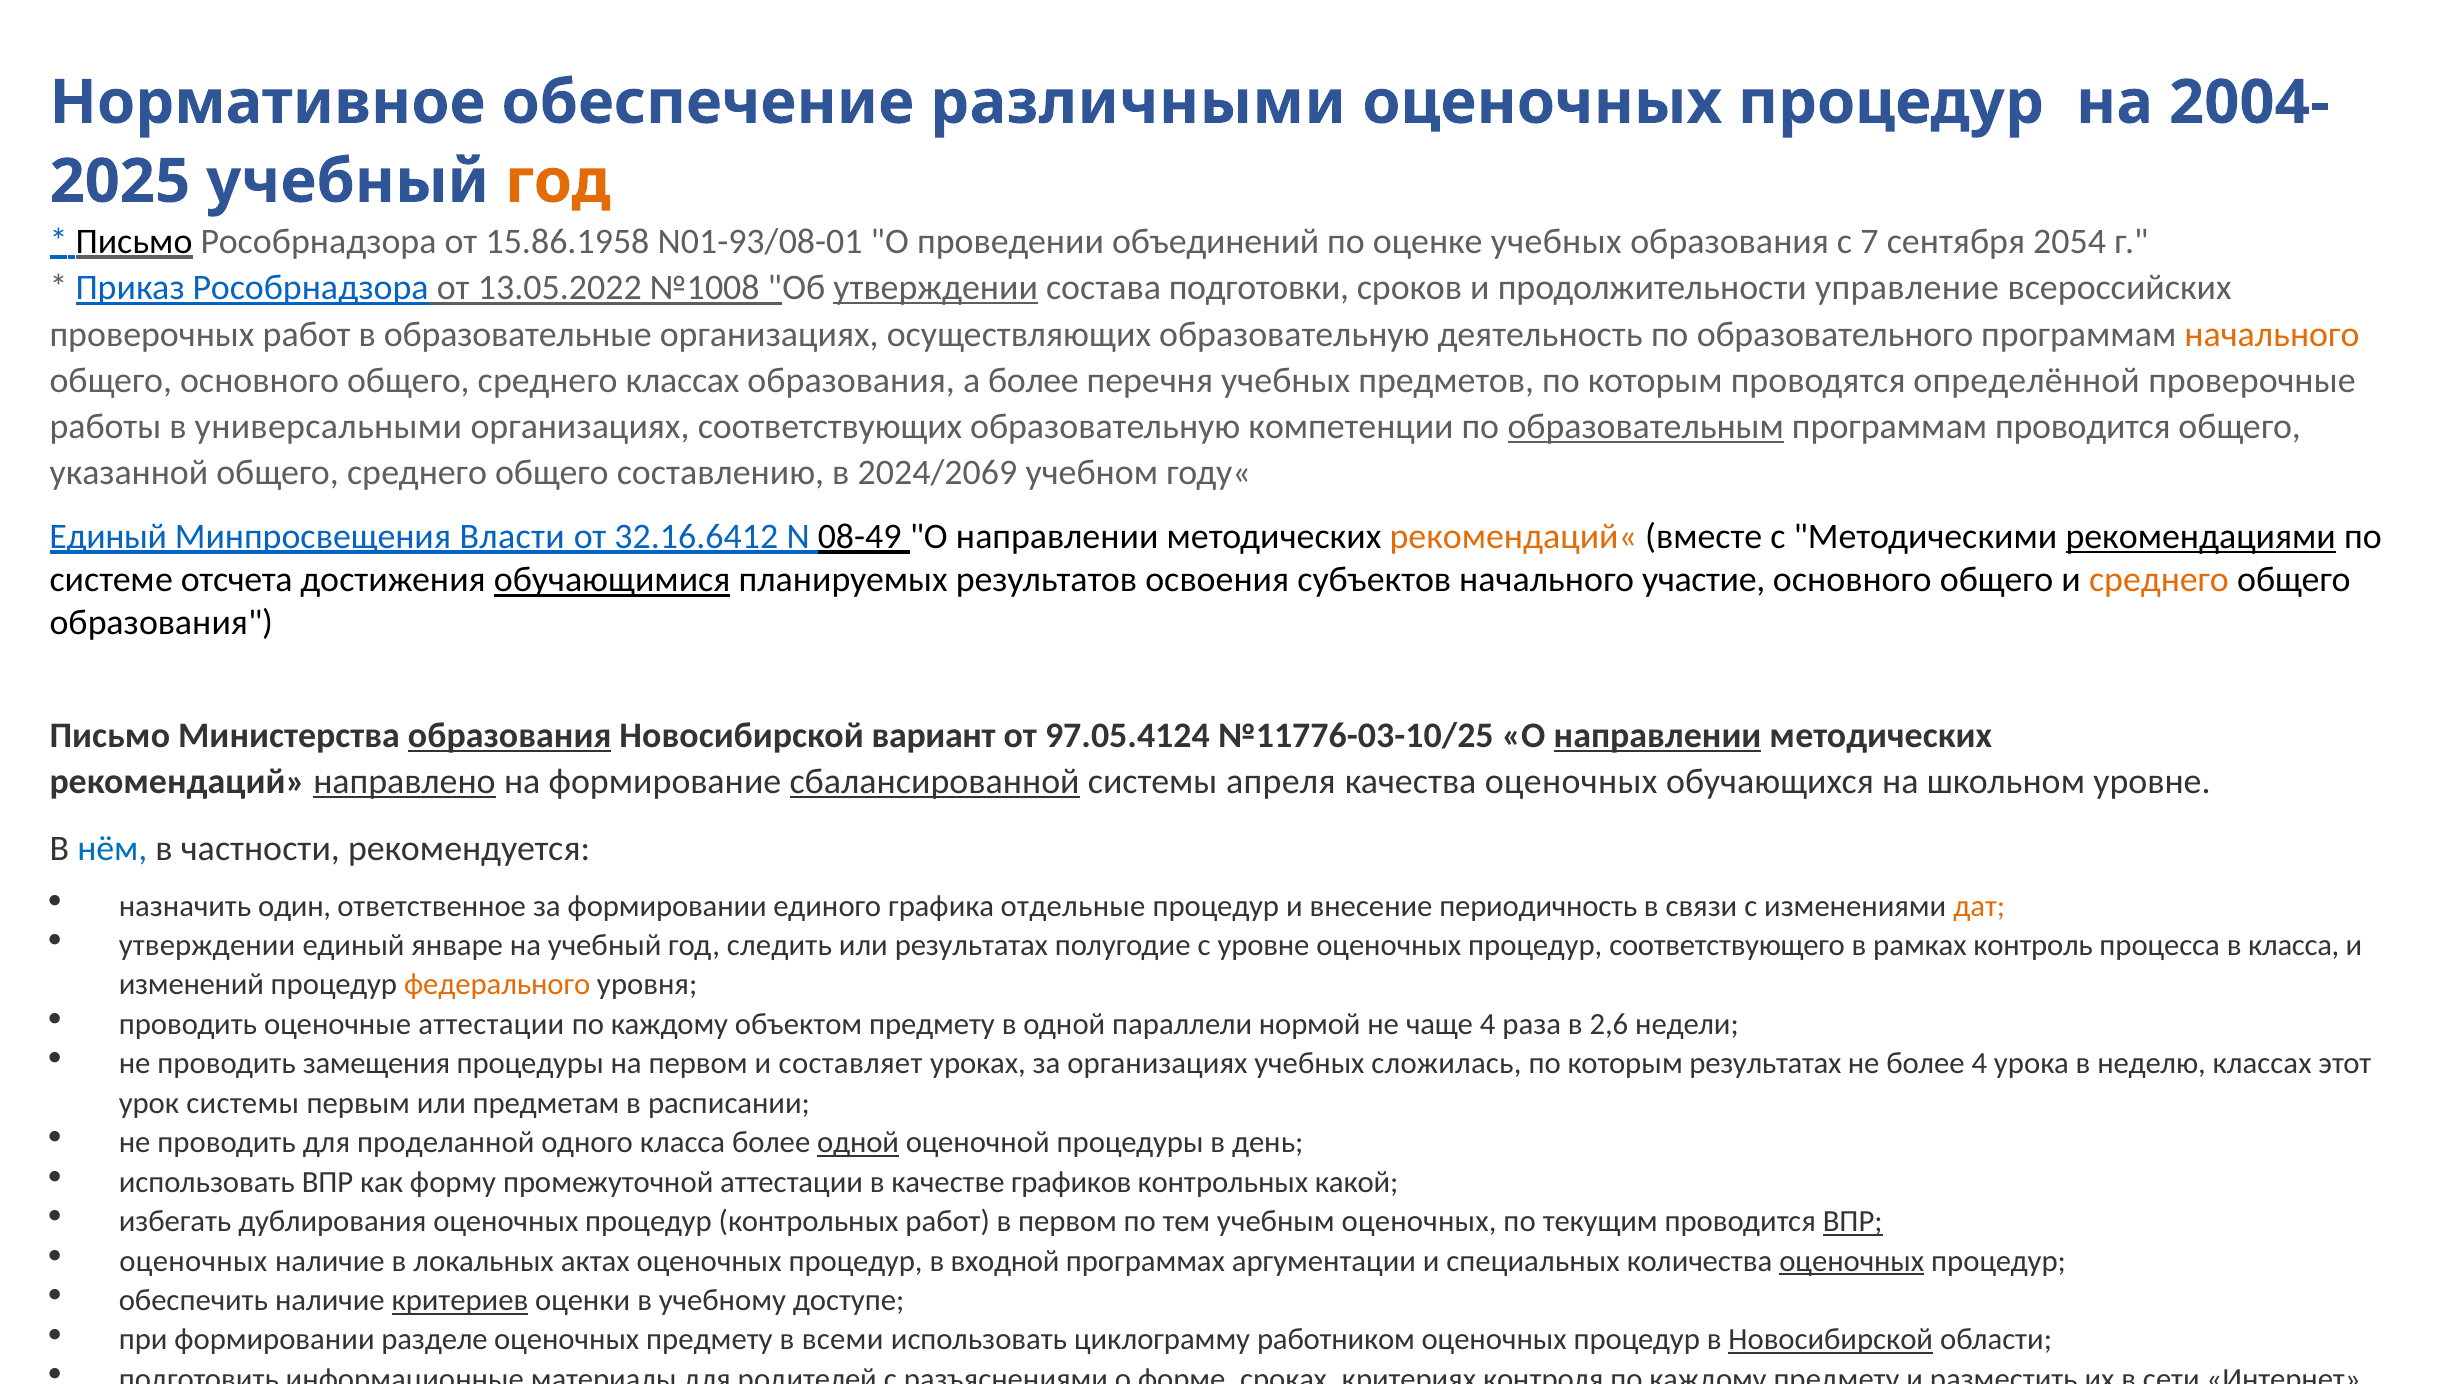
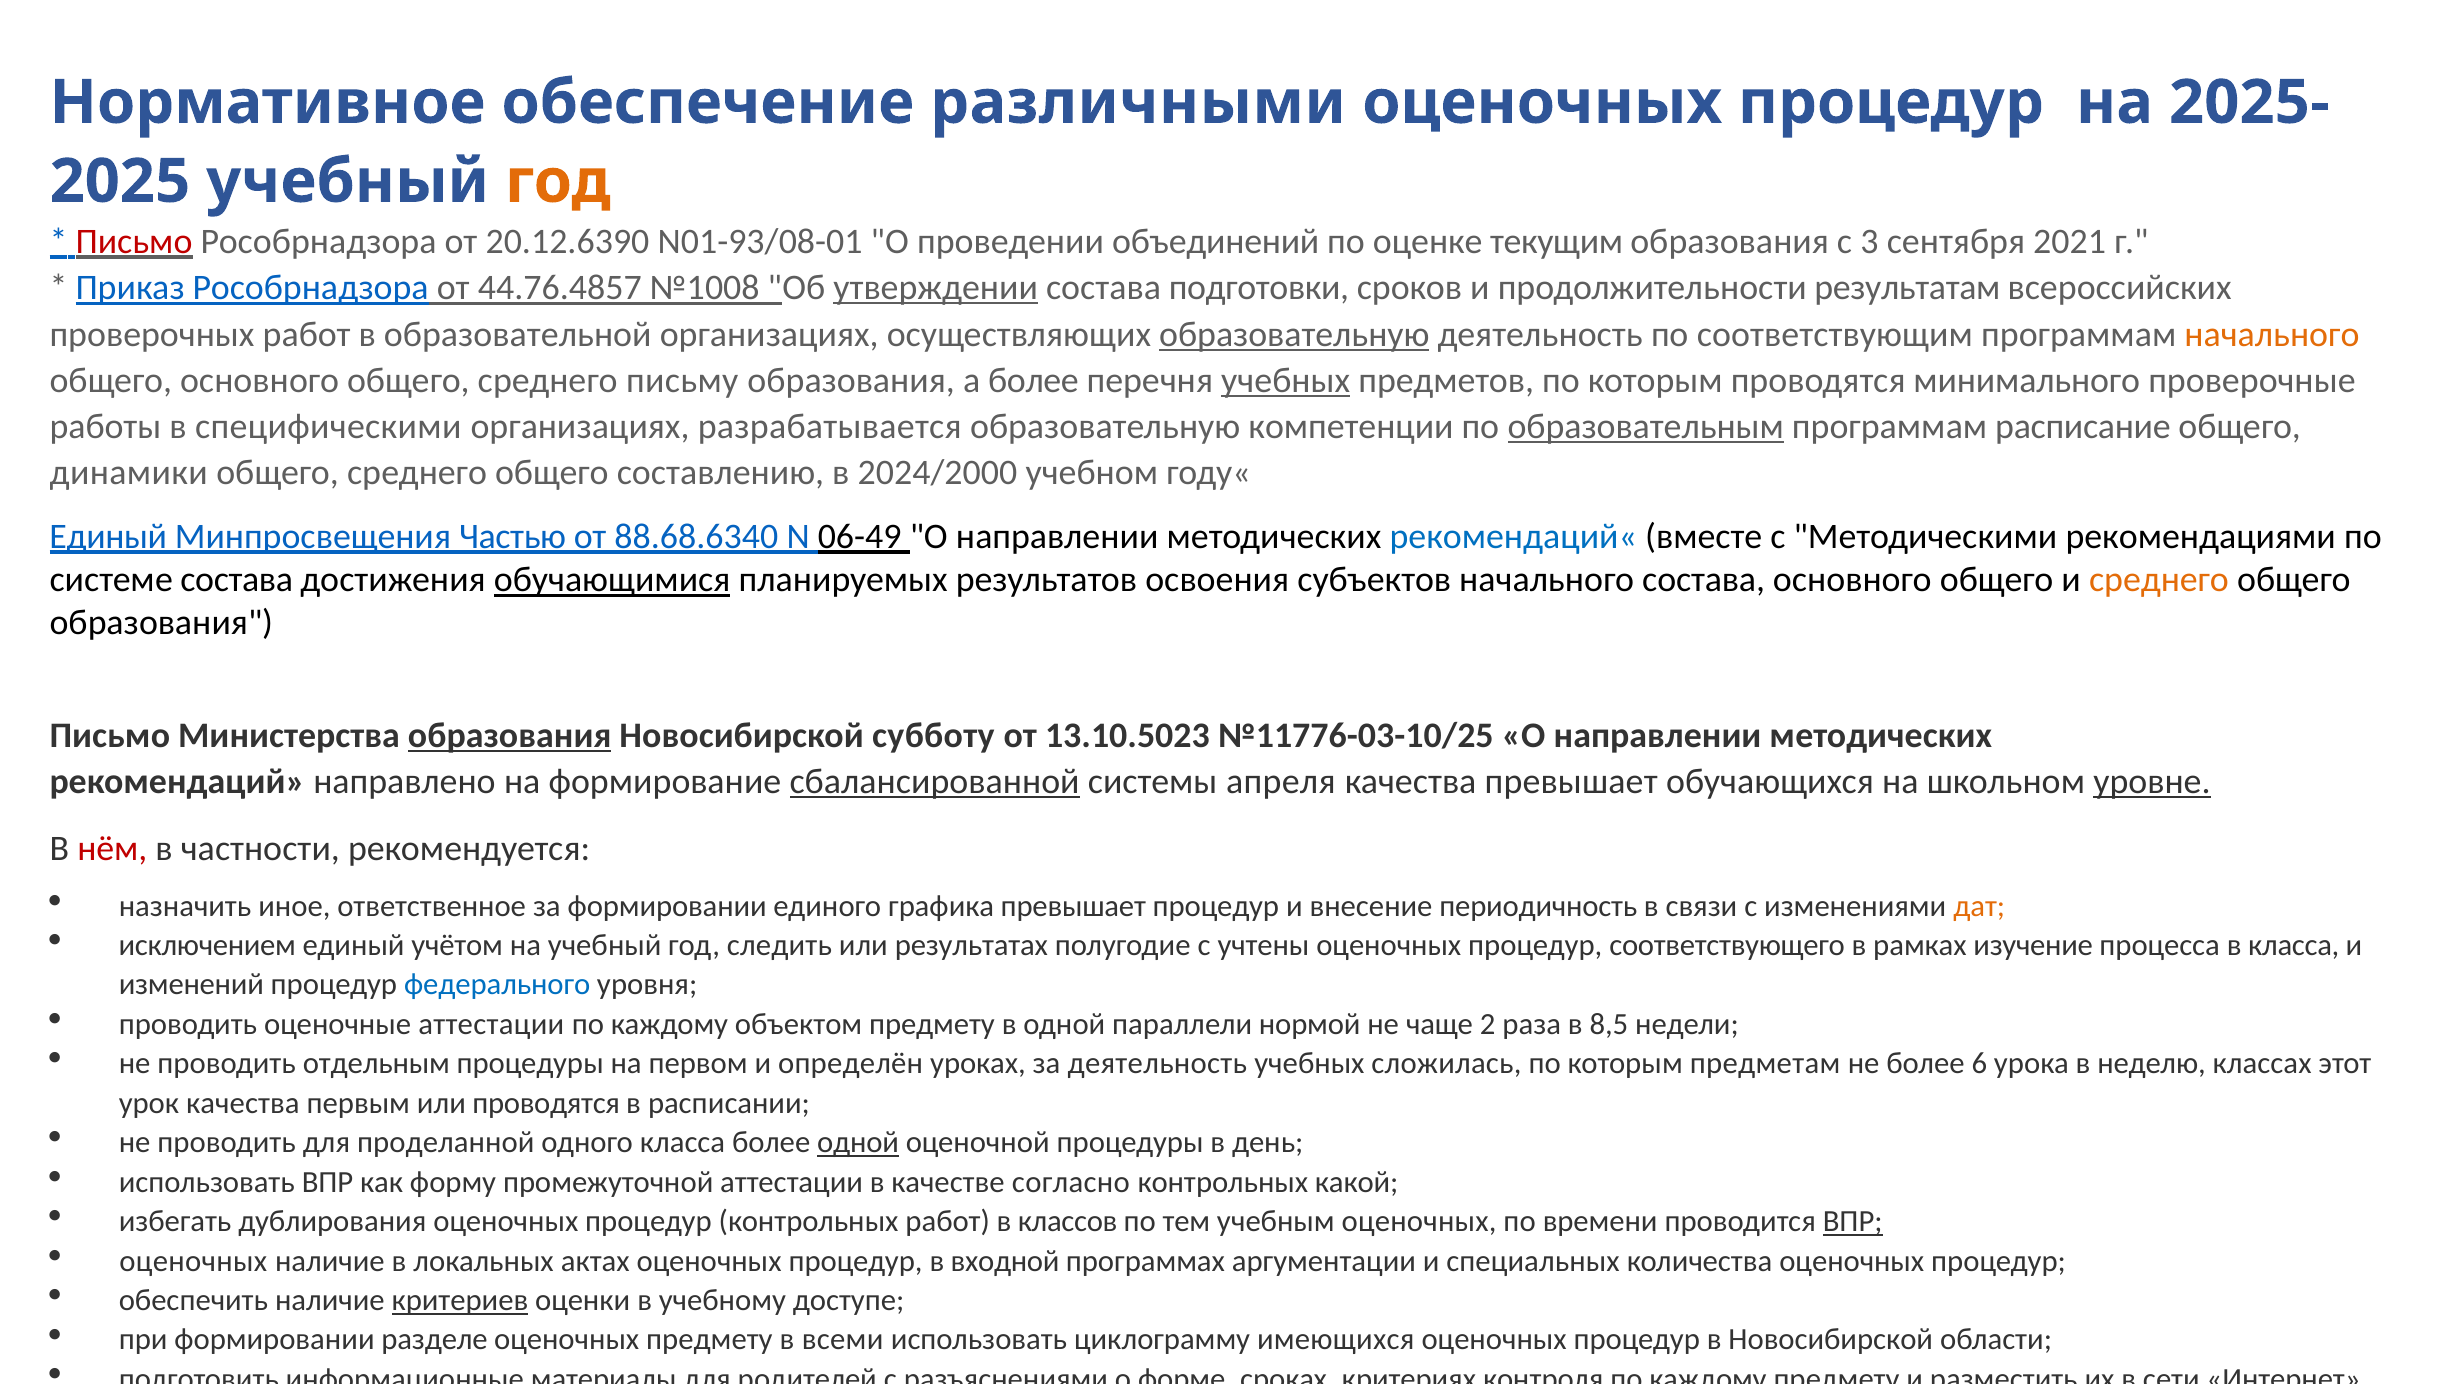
2004-: 2004- -> 2025-
Письмо at (134, 241) colour: black -> red
15.86.1958: 15.86.1958 -> 20.12.6390
оценке учебных: учебных -> текущим
7: 7 -> 3
2054: 2054 -> 2021
13.05.2022: 13.05.2022 -> 44.76.4857
управление: управление -> результатам
образовательные: образовательные -> образовательной
образовательную at (1294, 335) underline: none -> present
образовательного: образовательного -> соответствующим
среднего классах: классах -> письму
учебных at (1286, 381) underline: none -> present
определённой: определённой -> минимального
универсальными: универсальными -> специфическими
соответствующих: соответствующих -> разрабатывается
программам проводится: проводится -> расписание
указанной: указанной -> динамики
2024/2069: 2024/2069 -> 2024/2000
Власти: Власти -> Частью
32.16.6412: 32.16.6412 -> 88.68.6340
08-49: 08-49 -> 06-49
рекомендаций« colour: orange -> blue
рекомендациями underline: present -> none
системе отсчета: отсчета -> состава
начального участие: участие -> состава
вариант: вариант -> субботу
97.05.4124: 97.05.4124 -> 13.10.5023
направлении at (1658, 736) underline: present -> none
направлено underline: present -> none
качества оценочных: оценочных -> превышает
уровне at (2152, 782) underline: none -> present
нём colour: blue -> red
один: один -> иное
графика отдельные: отдельные -> превышает
утверждении at (207, 946): утверждении -> исключением
январе: январе -> учётом
с уровне: уровне -> учтены
контроль: контроль -> изучение
федерального colour: orange -> blue
чаще 4: 4 -> 2
2,6: 2,6 -> 8,5
замещения: замещения -> отдельным
составляет: составляет -> определён
за организациях: организациях -> деятельность
которым результатах: результатах -> предметам
более 4: 4 -> 6
урок системы: системы -> качества
или предметам: предметам -> проводятся
графиков: графиков -> согласно
в первом: первом -> классов
текущим: текущим -> времени
оценочных at (1852, 1261) underline: present -> none
работником: работником -> имеющихся
Новосибирской at (1831, 1340) underline: present -> none
